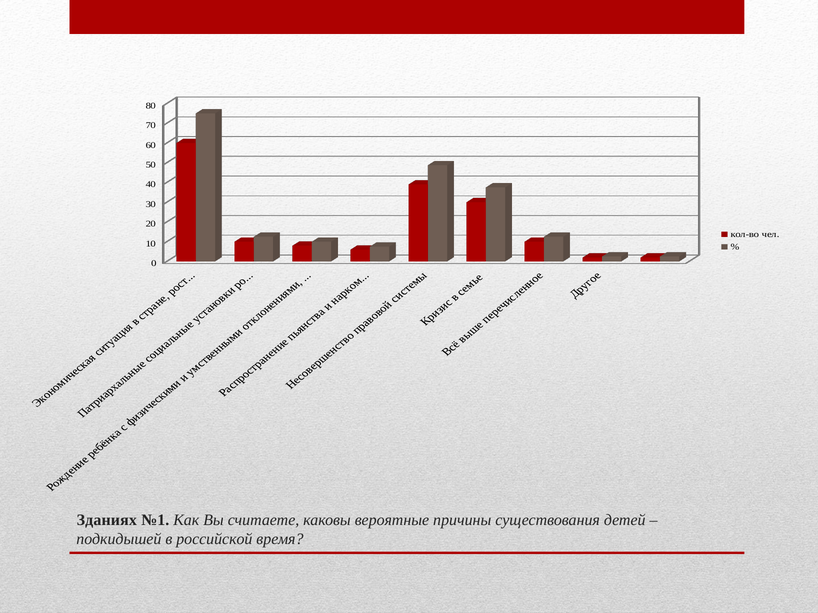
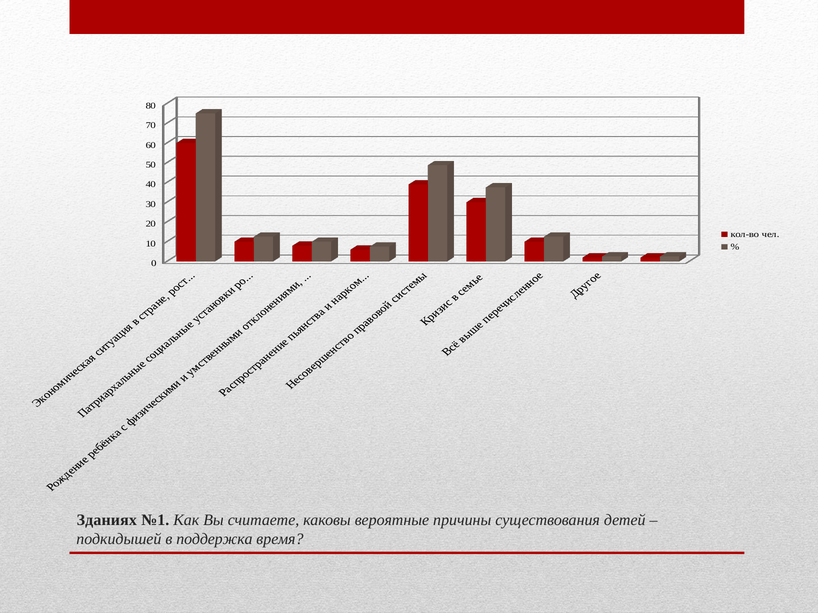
российской: российской -> поддержка
